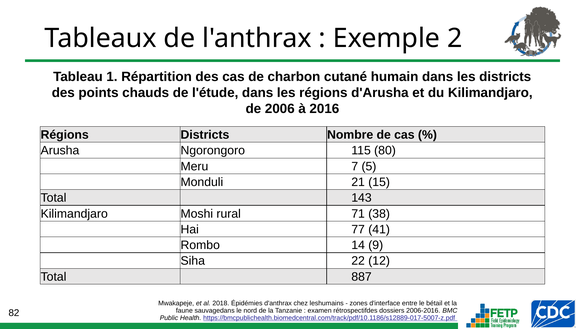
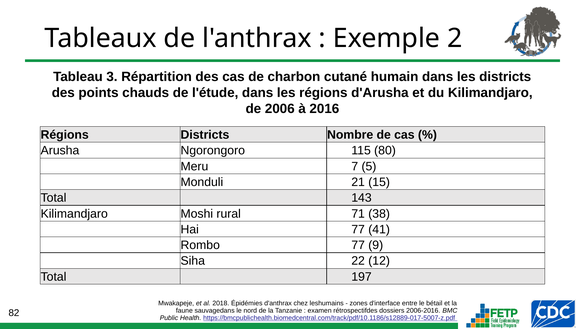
1: 1 -> 3
Rombo 14: 14 -> 77
887: 887 -> 197
